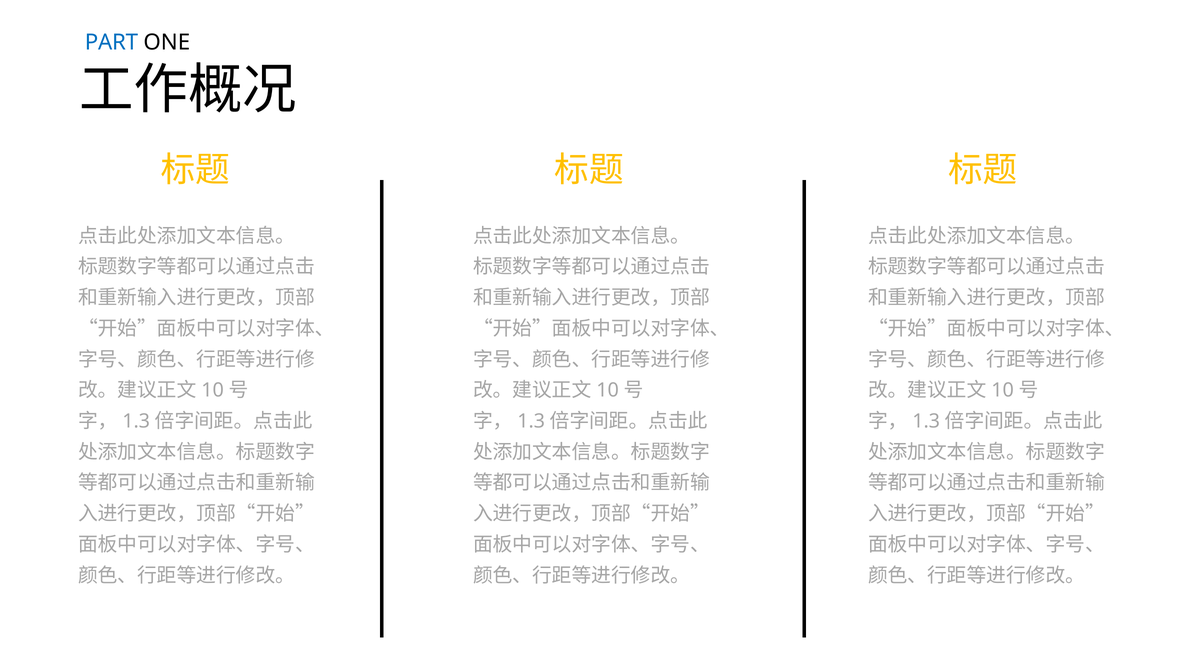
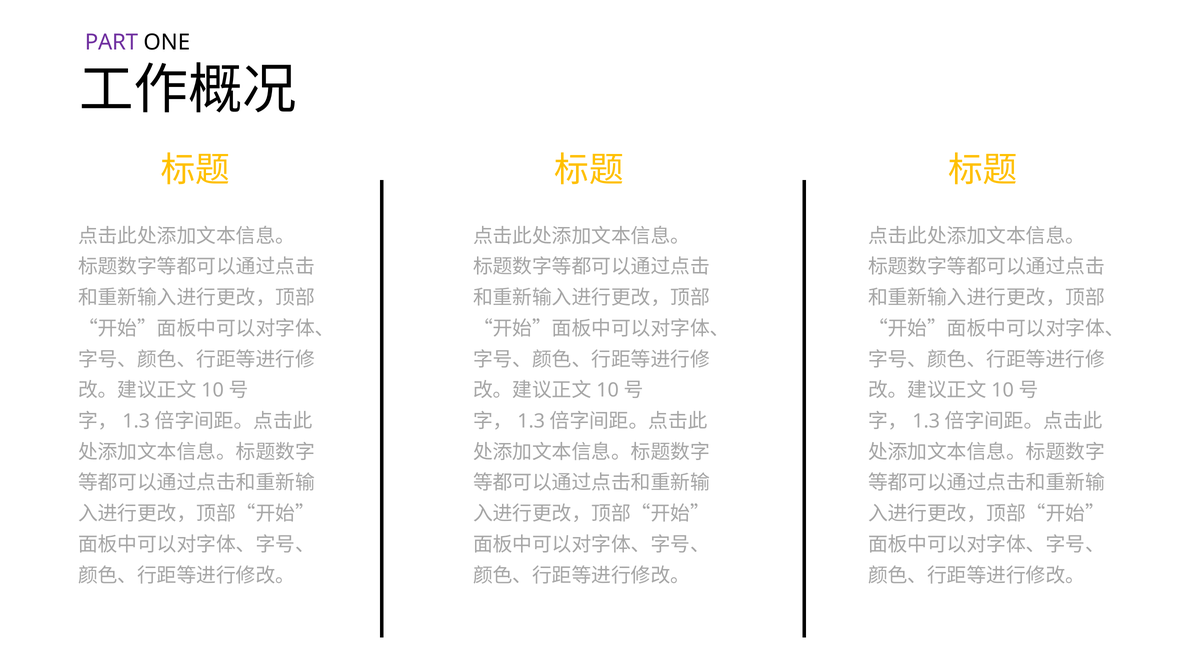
PART colour: blue -> purple
